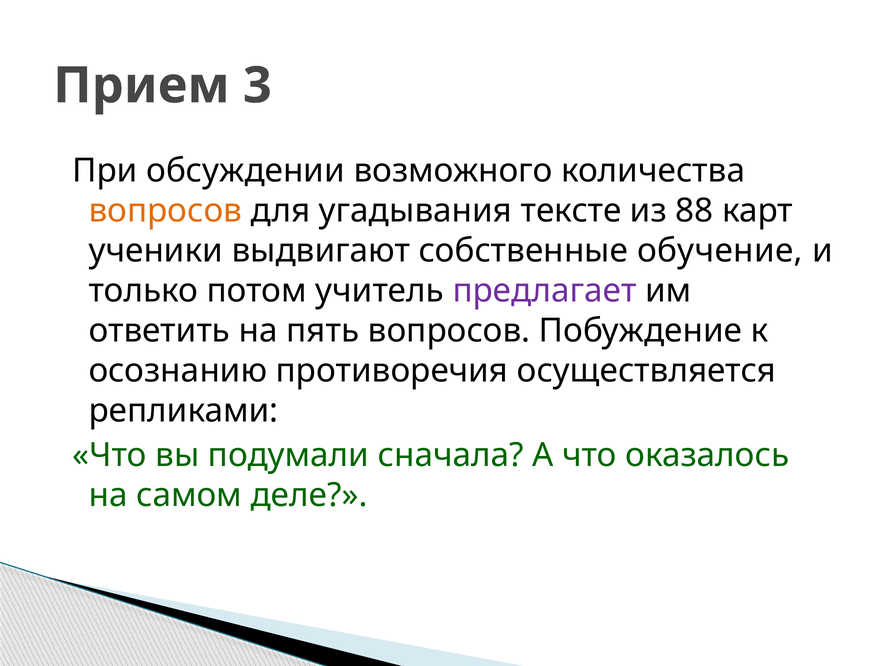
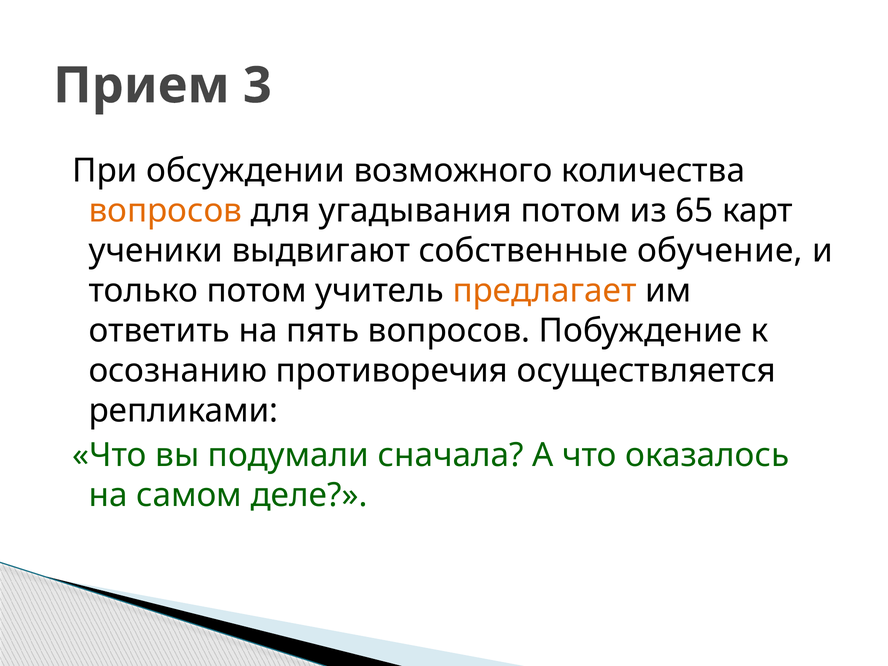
угадывания тексте: тексте -> потом
88: 88 -> 65
предлагает colour: purple -> orange
